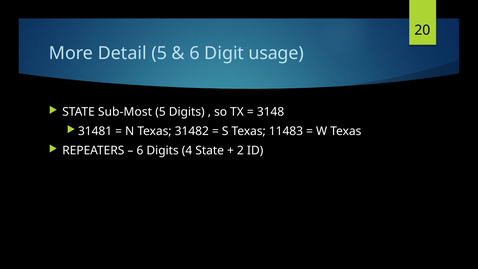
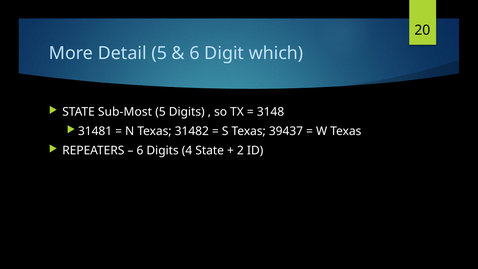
usage: usage -> which
11483: 11483 -> 39437
